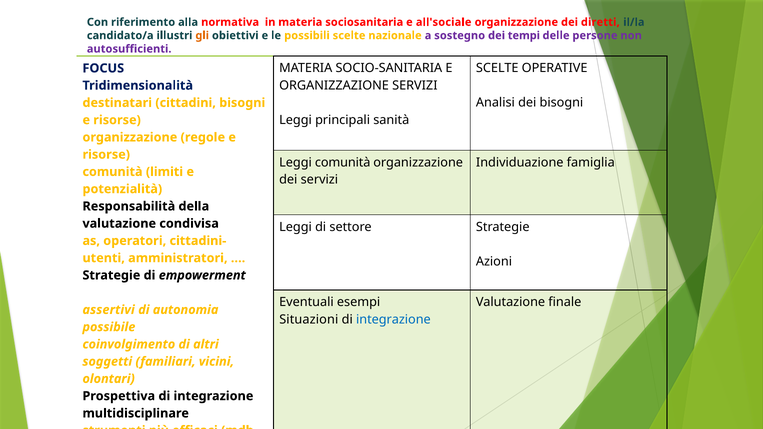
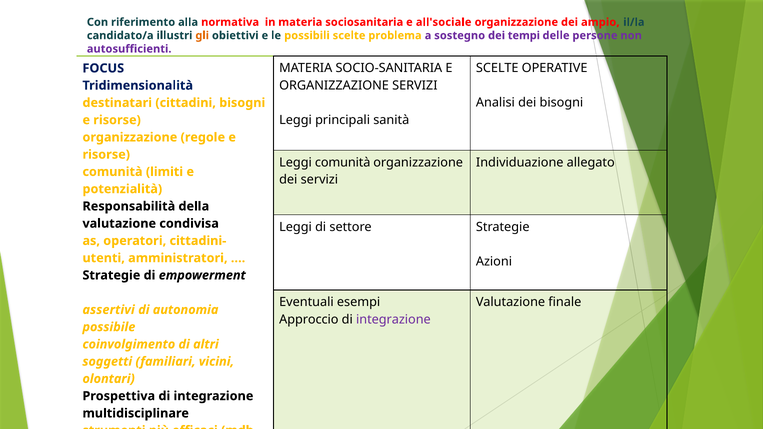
diretti: diretti -> ampio
nazionale: nazionale -> problema
famiglia: famiglia -> allegato
Situazioni: Situazioni -> Approccio
integrazione at (393, 320) colour: blue -> purple
